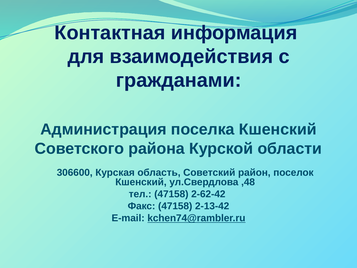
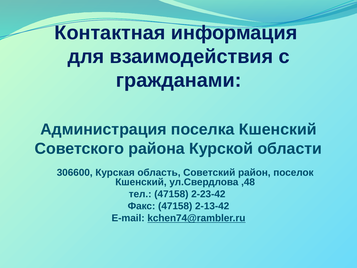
2-62-42: 2-62-42 -> 2-23-42
